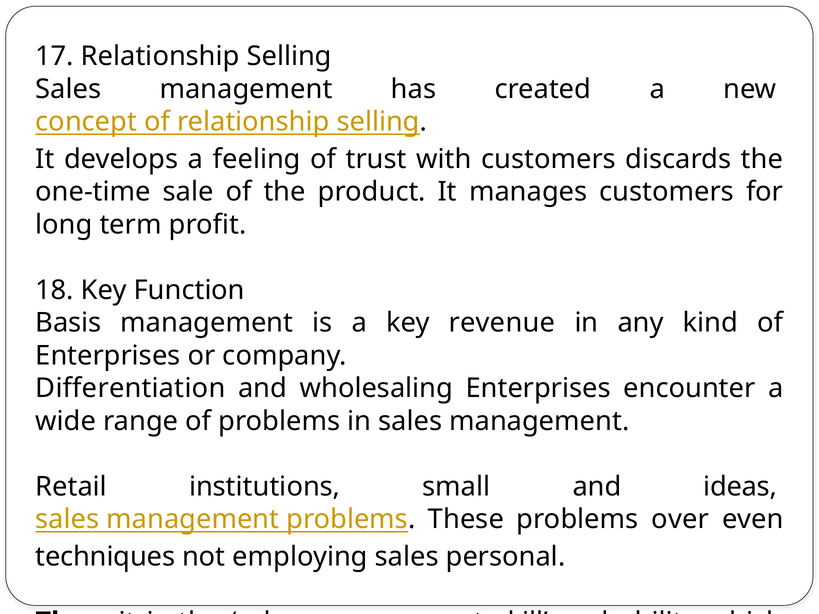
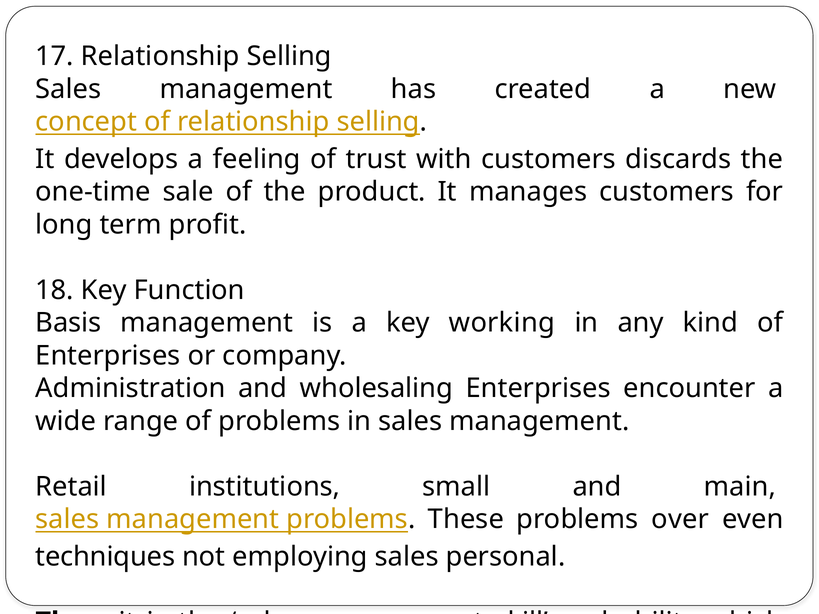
revenue: revenue -> working
Differentiation: Differentiation -> Administration
ideas: ideas -> main
